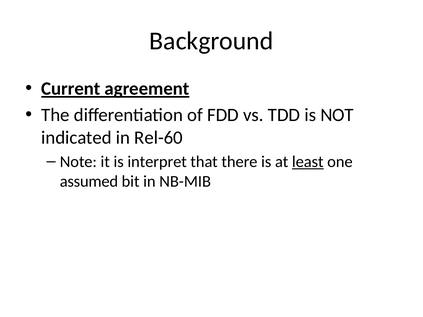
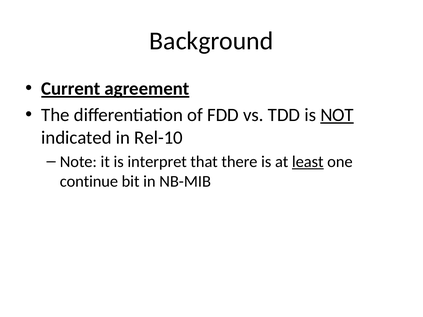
NOT underline: none -> present
Rel-60: Rel-60 -> Rel-10
assumed: assumed -> continue
